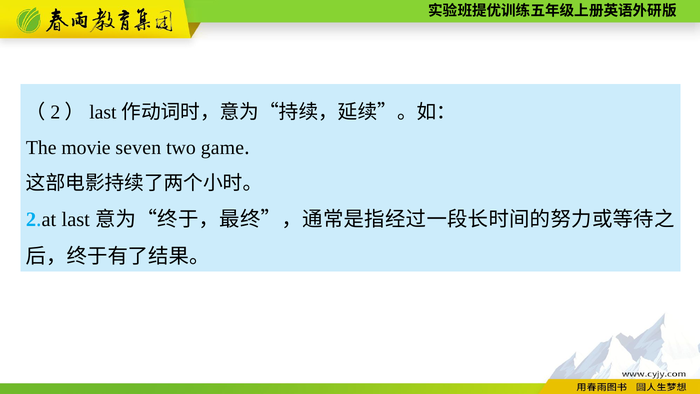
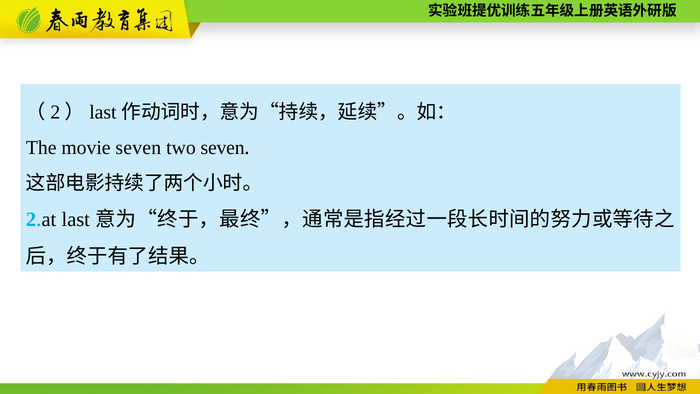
two game: game -> seven
